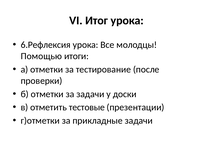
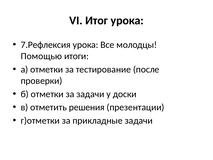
6.Рефлексия: 6.Рефлексия -> 7.Рефлексия
тестовые: тестовые -> решения
